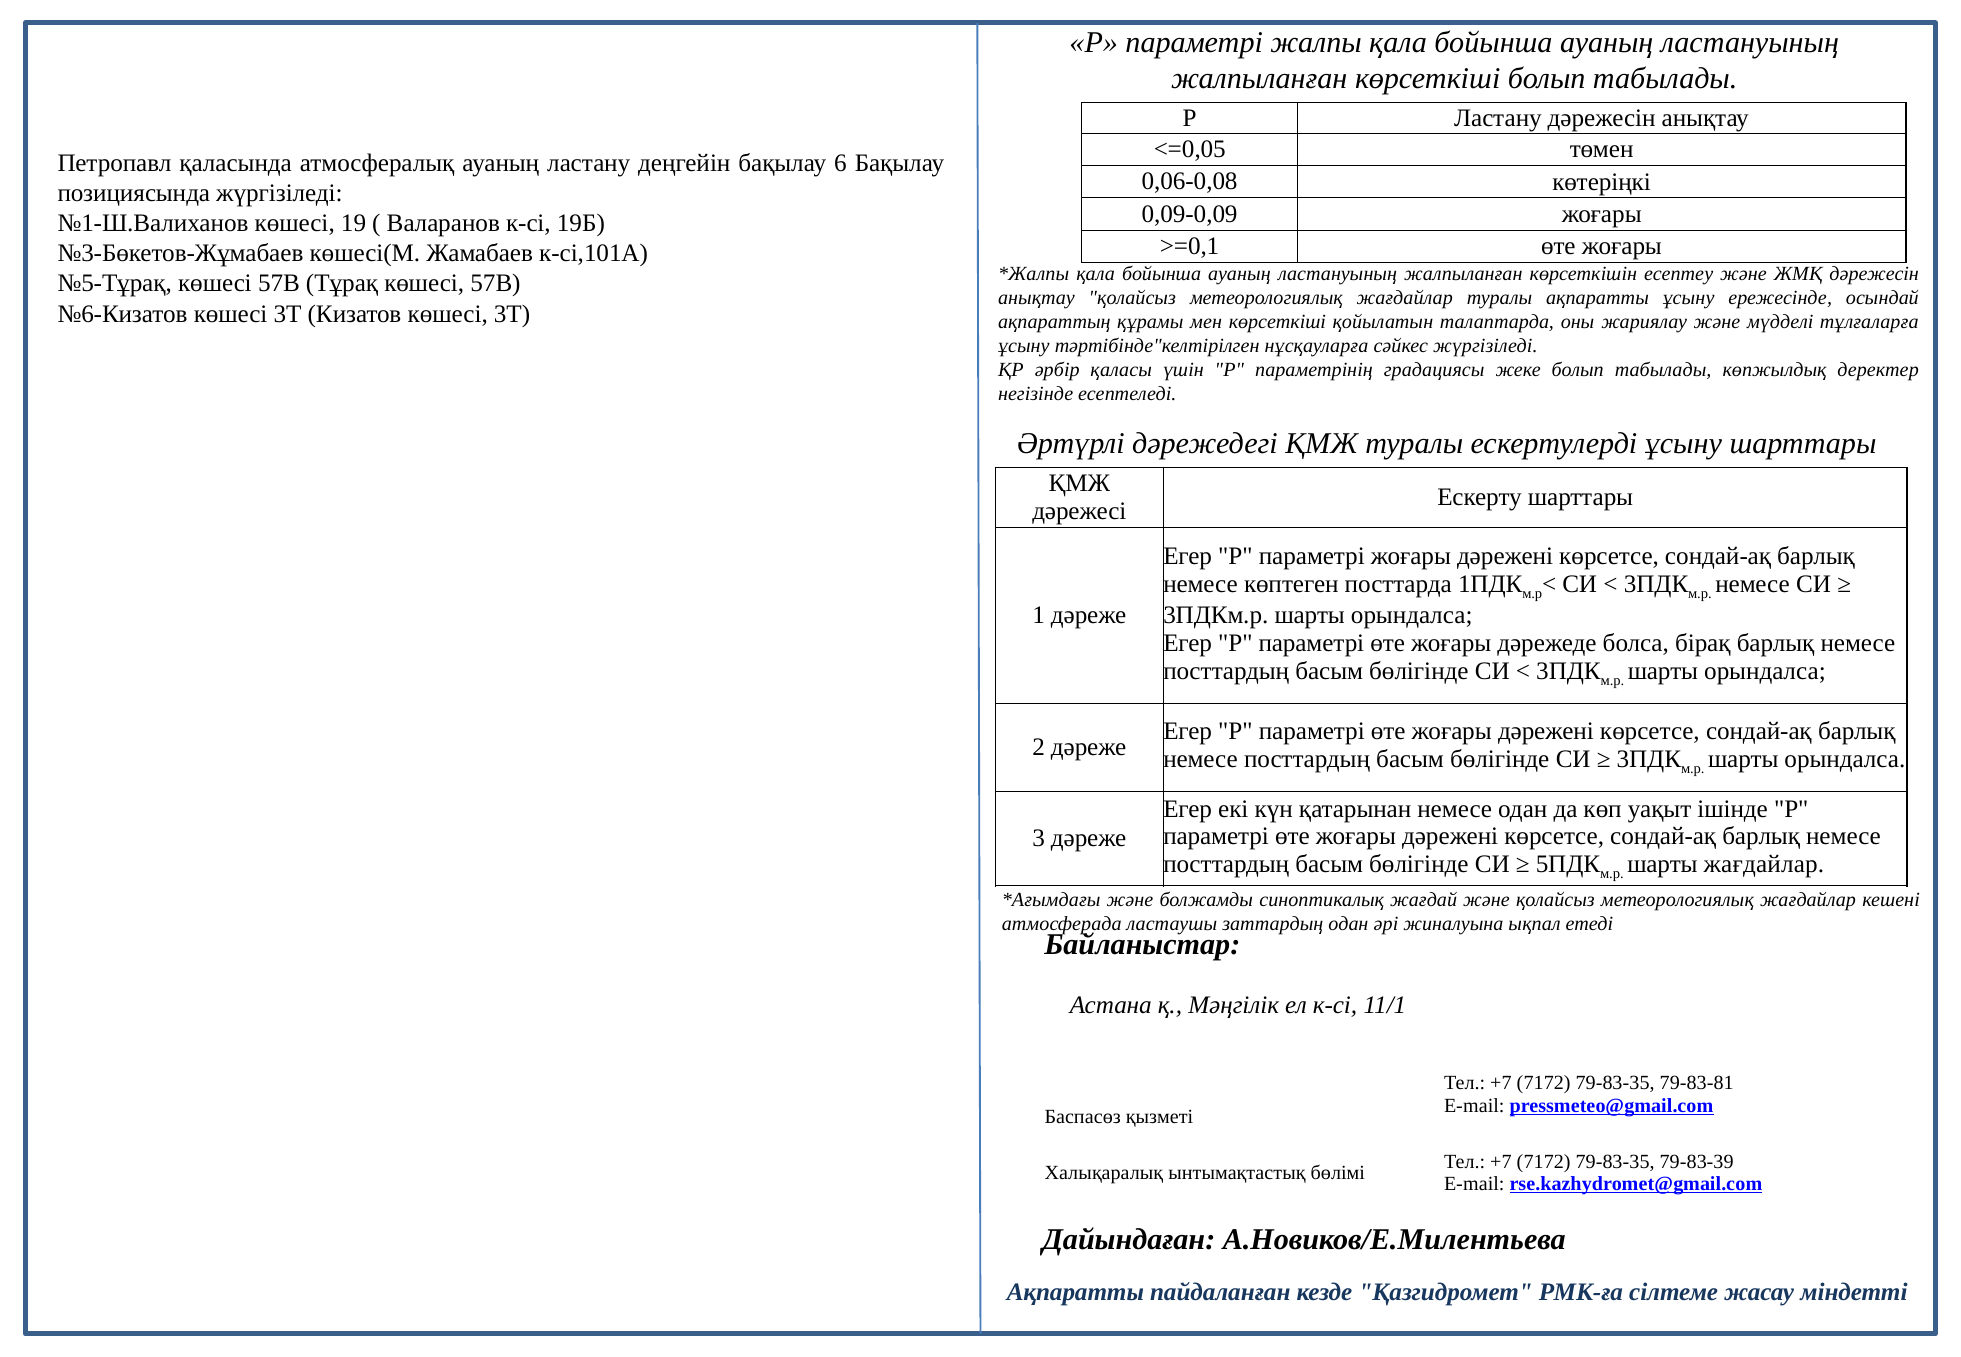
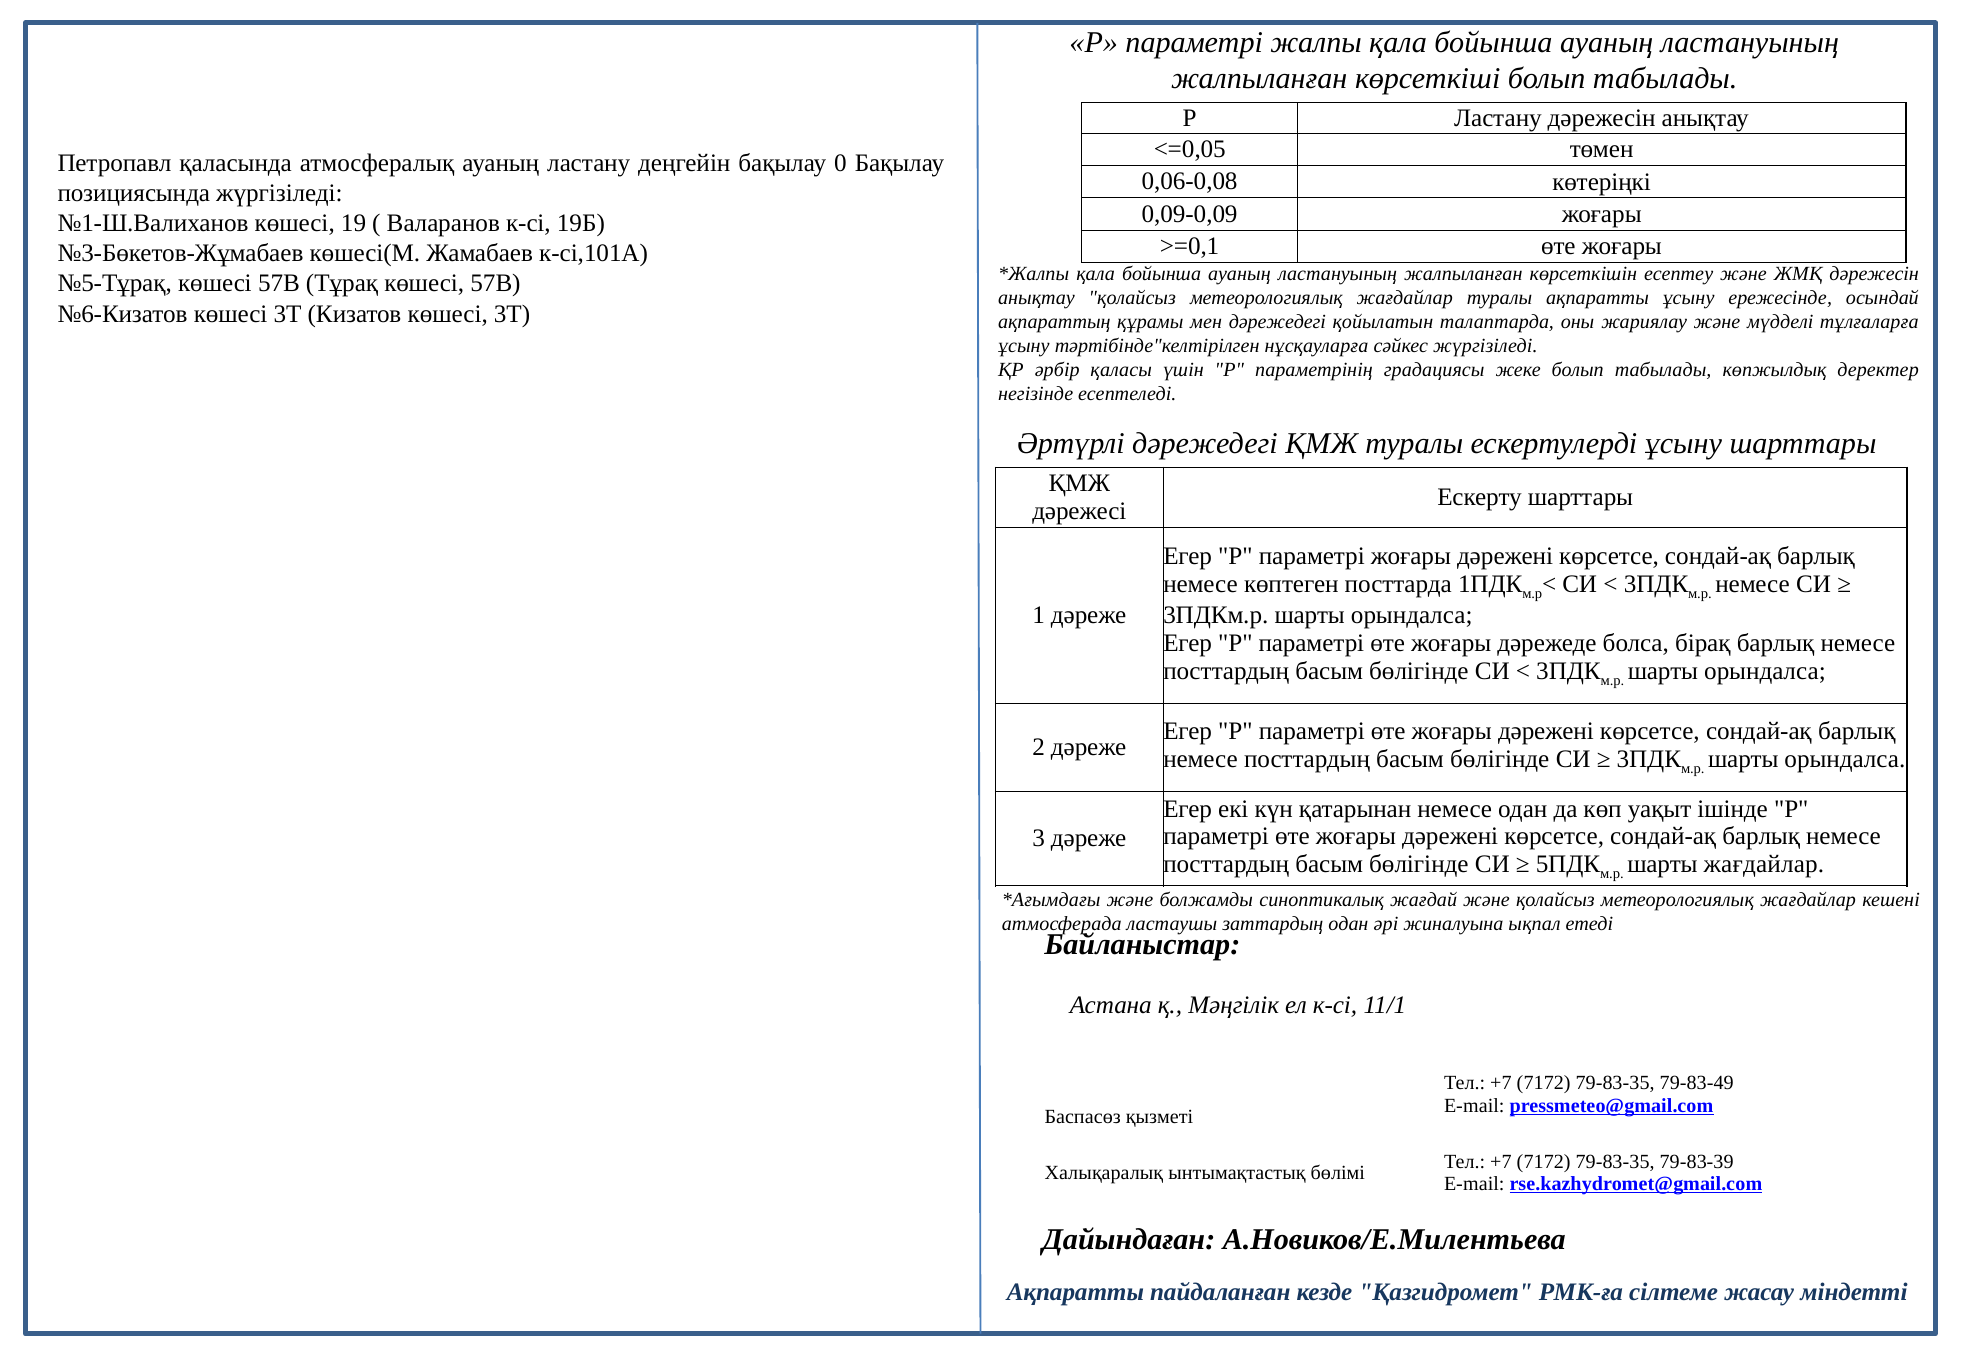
6: 6 -> 0
мен көрсеткіші: көрсеткіші -> дәрежедегі
79-83-81: 79-83-81 -> 79-83-49
